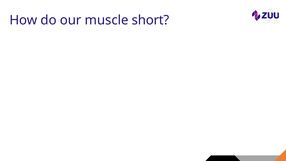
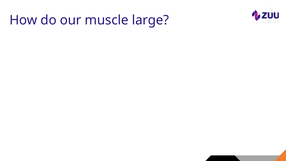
short: short -> large
